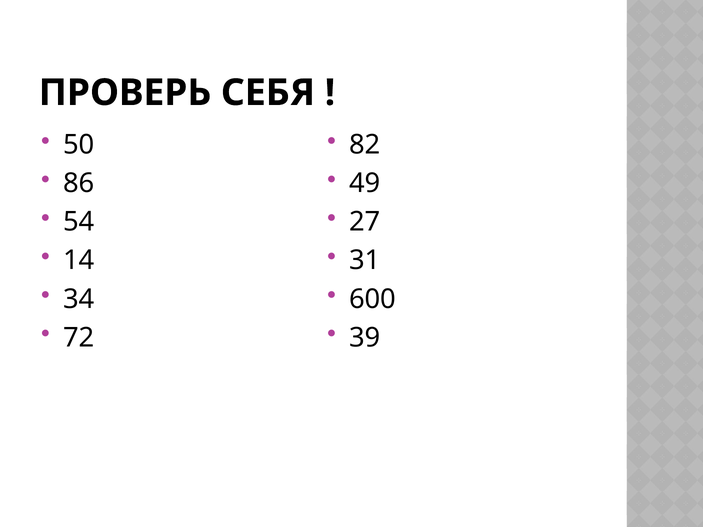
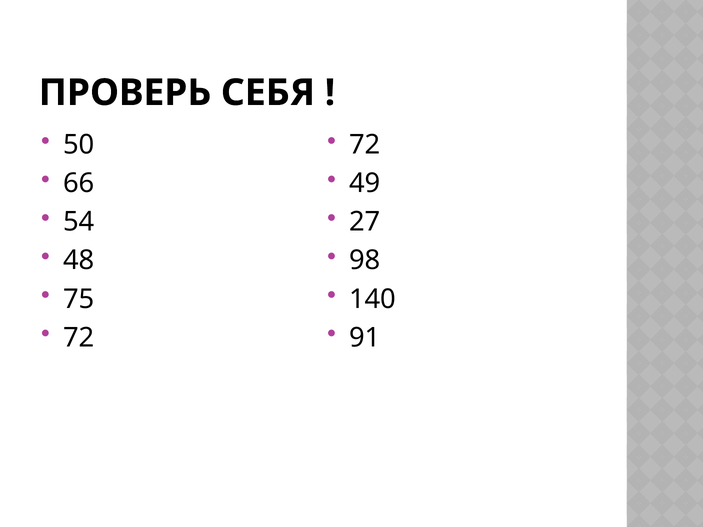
82 at (365, 145): 82 -> 72
86: 86 -> 66
14: 14 -> 48
31: 31 -> 98
34: 34 -> 75
600: 600 -> 140
39: 39 -> 91
